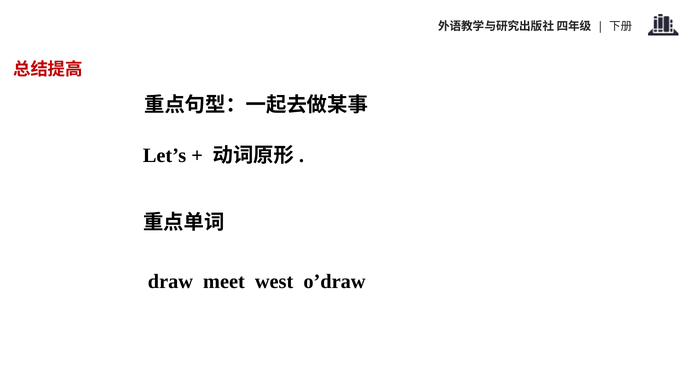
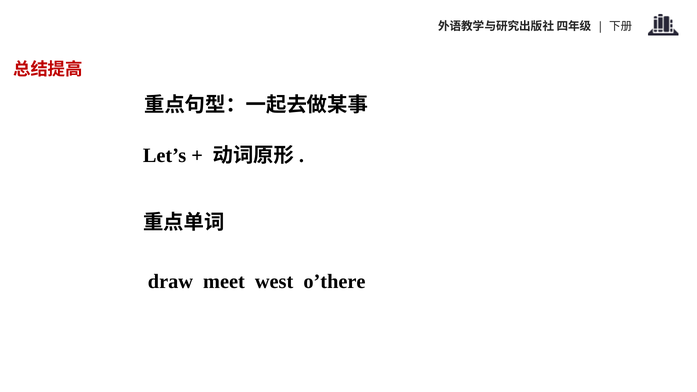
o’draw: o’draw -> o’there
